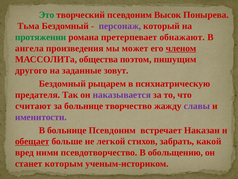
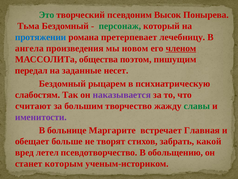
персонаж colour: purple -> green
протяжении colour: green -> blue
обнажают: обнажают -> лечебницу
может: может -> новом
другого: другого -> передал
зовут: зовут -> несет
предателя: предателя -> слабостям
за больнице: больнице -> большим
славы colour: purple -> green
больнице Псевдоним: Псевдоним -> Маргарите
Наказан: Наказан -> Главная
обещает underline: present -> none
легкой: легкой -> творят
ними: ними -> летел
